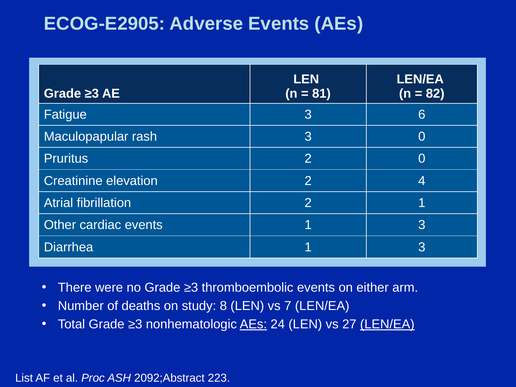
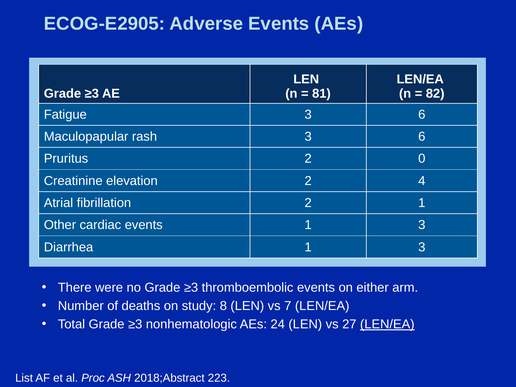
rash 3 0: 0 -> 6
AEs at (253, 324) underline: present -> none
2092;Abstract: 2092;Abstract -> 2018;Abstract
